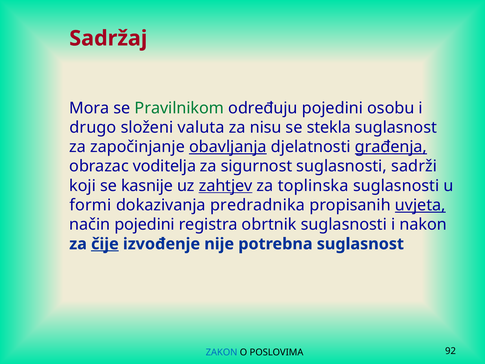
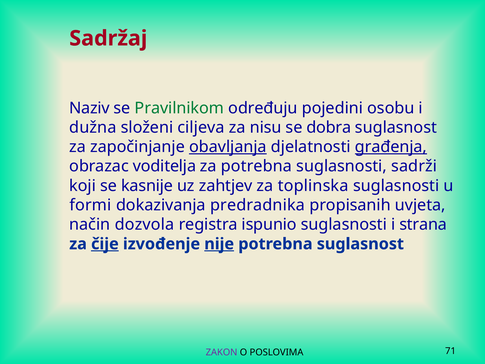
Mora: Mora -> Naziv
drugo: drugo -> dužna
valuta: valuta -> ciljeva
stekla: stekla -> dobra
za sigurnost: sigurnost -> potrebna
zahtjev underline: present -> none
uvjeta underline: present -> none
način pojedini: pojedini -> dozvola
obrtnik: obrtnik -> ispunio
nakon: nakon -> strana
nije underline: none -> present
ZAKON colour: blue -> purple
92: 92 -> 71
